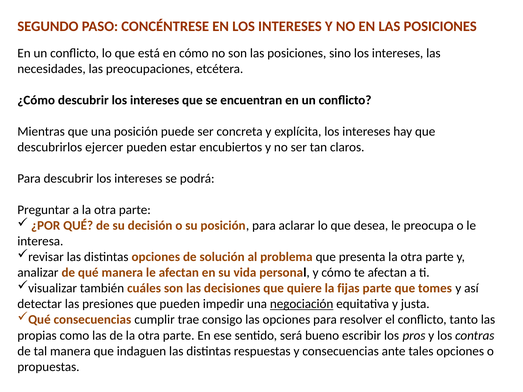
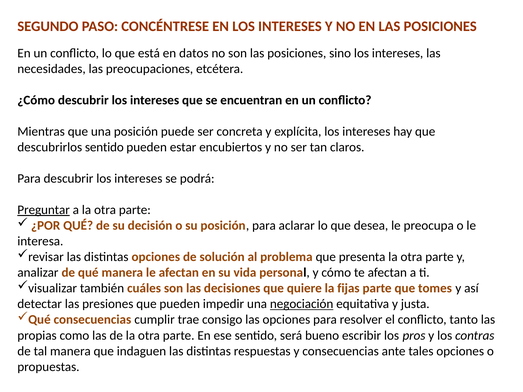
en cómo: cómo -> datos
descubrirlos ejercer: ejercer -> sentido
Preguntar underline: none -> present
